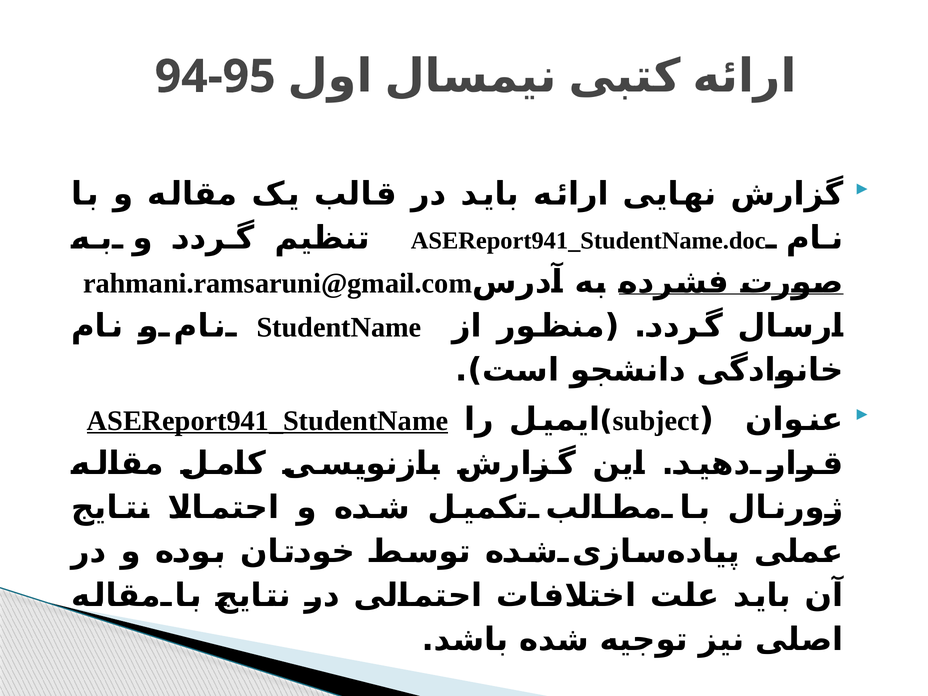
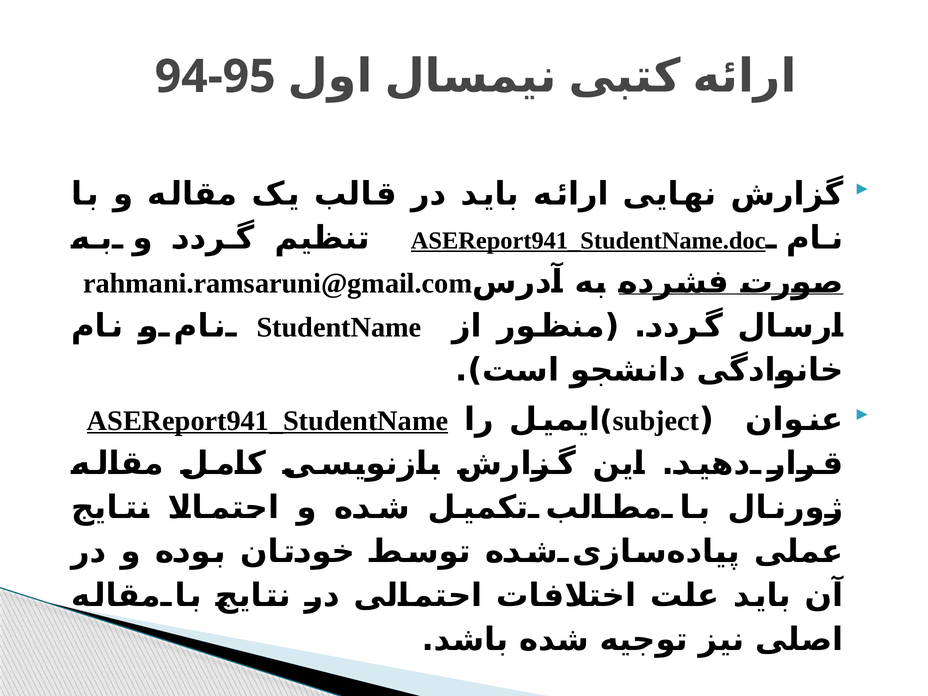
ASEReport941_StudentName.doc underline: none -> present
